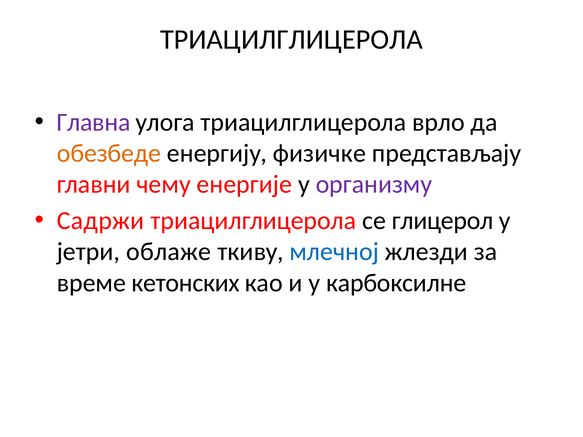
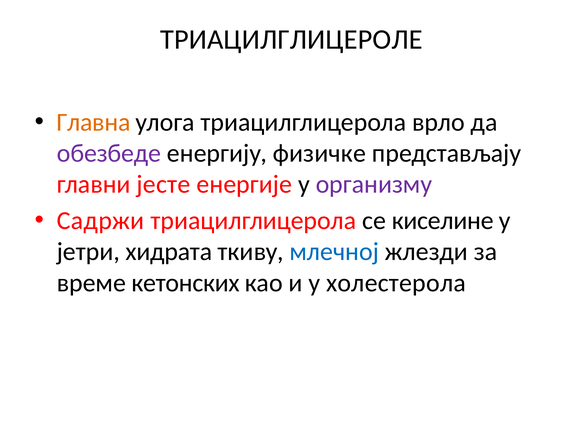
ТРИАЦИЛГЛИЦЕРОЛА at (291, 39): ТРИАЦИЛГЛИЦЕРОЛА -> ТРИАЦИЛГЛИЦЕРОЛЕ
Главна colour: purple -> orange
обезбеде colour: orange -> purple
чему: чему -> јесте
глицерол: глицерол -> киселине
облаже: облаже -> хидрата
карбоксилне: карбоксилне -> холестерола
